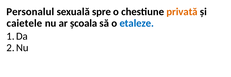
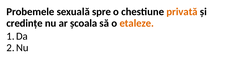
Personalul: Personalul -> Probemele
caietele: caietele -> credințe
etaleze colour: blue -> orange
